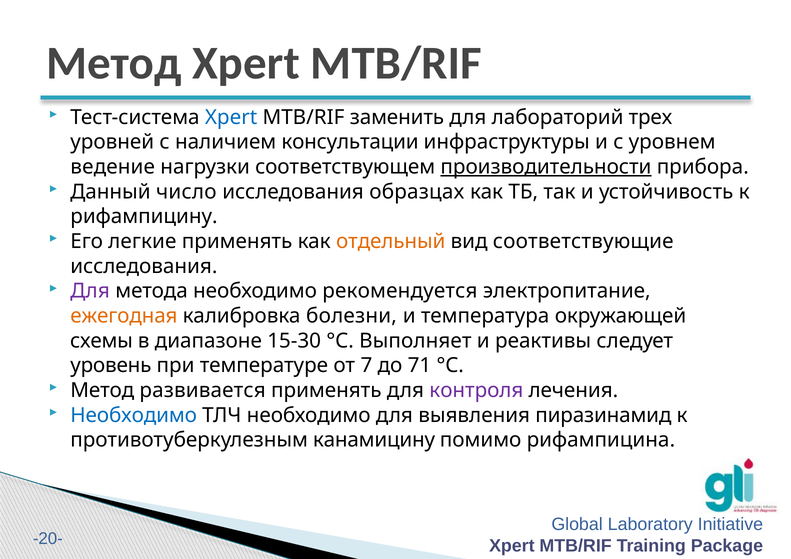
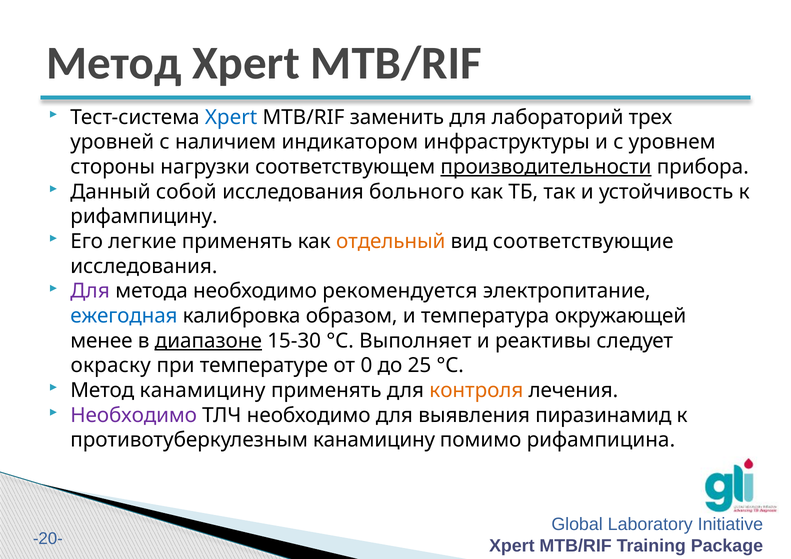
консультации: консультации -> индикатором
ведение: ведение -> стороны
число: число -> собой
образцах: образцах -> больного
ежегодная colour: orange -> blue
болезни: болезни -> образом
схемы: схемы -> менее
диапазоне underline: none -> present
уровень: уровень -> окраску
7: 7 -> 0
71: 71 -> 25
Метод развивается: развивается -> канамицину
контроля colour: purple -> orange
Необходимо at (134, 415) colour: blue -> purple
